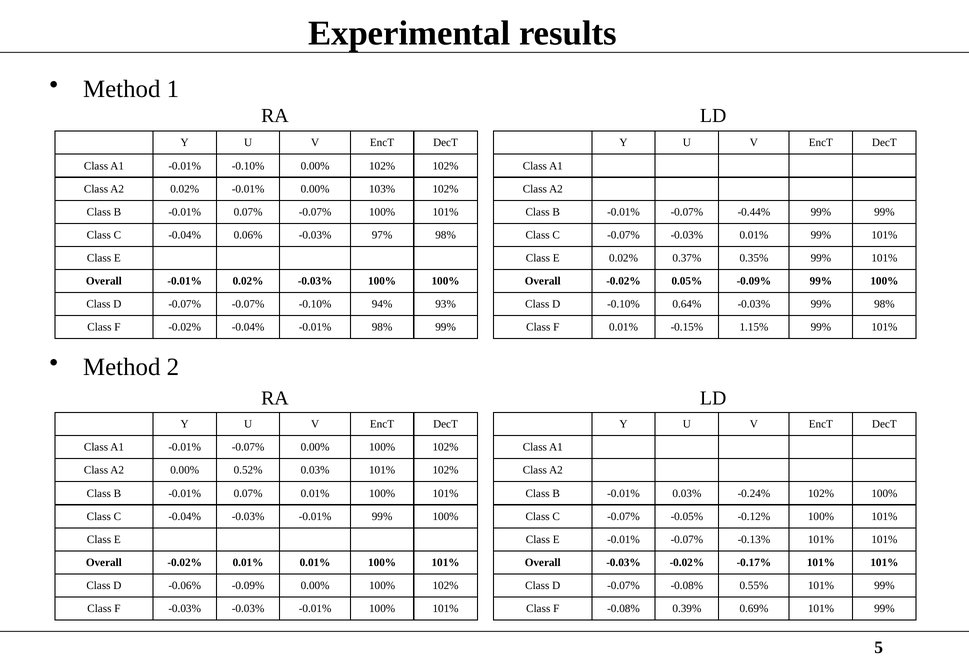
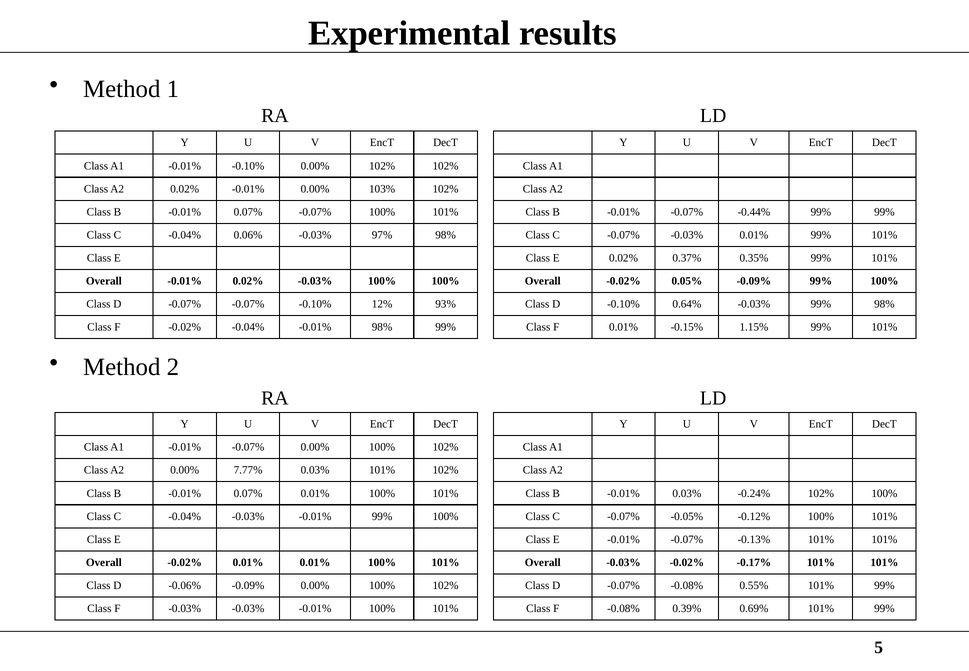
94%: 94% -> 12%
0.52%: 0.52% -> 7.77%
